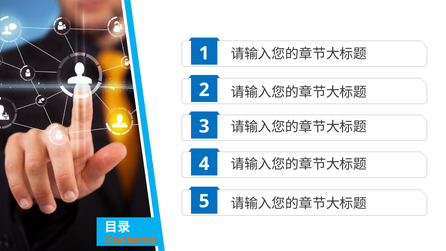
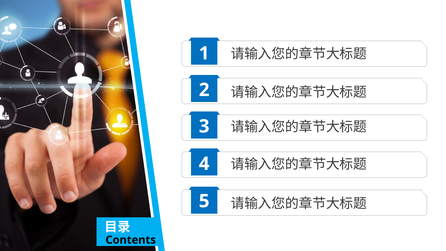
Contents colour: orange -> black
